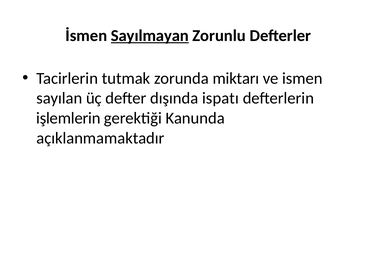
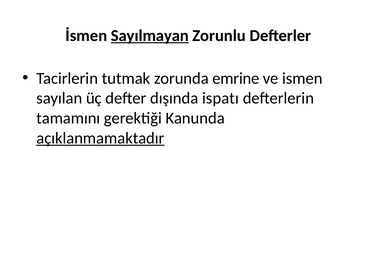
miktarı: miktarı -> emrine
işlemlerin: işlemlerin -> tamamını
açıklanmamaktadır underline: none -> present
